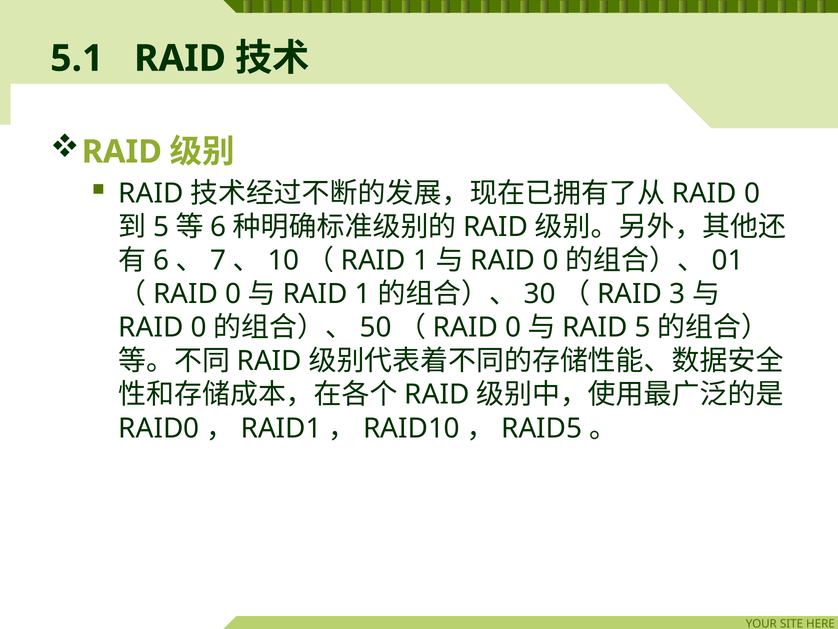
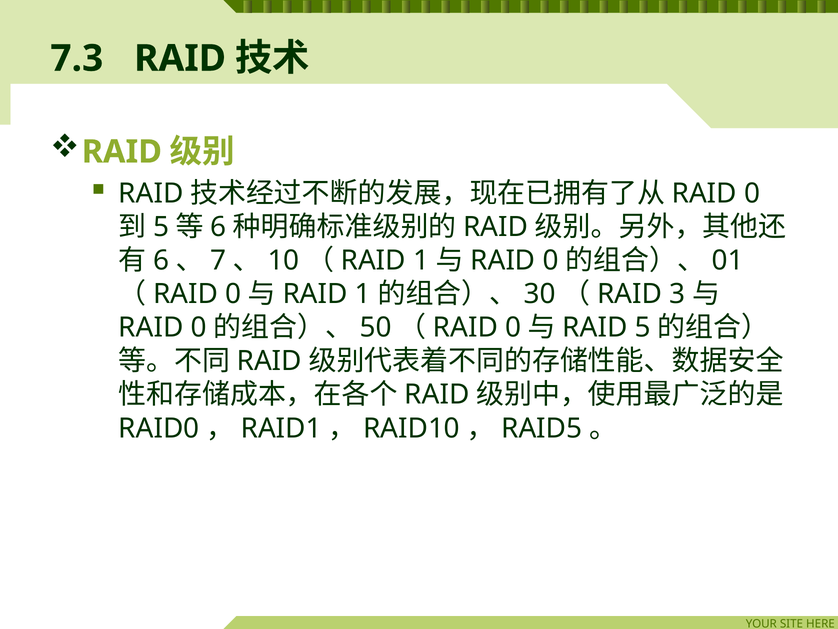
5.1: 5.1 -> 7.3
